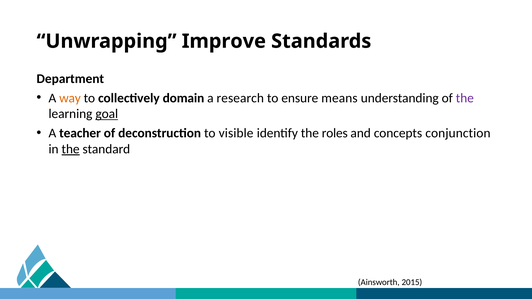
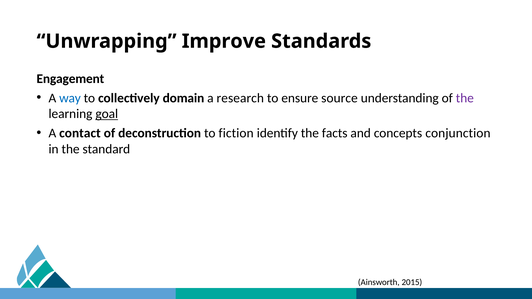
Department: Department -> Engagement
way colour: orange -> blue
means: means -> source
teacher: teacher -> contact
visible: visible -> fiction
roles: roles -> facts
the at (71, 149) underline: present -> none
